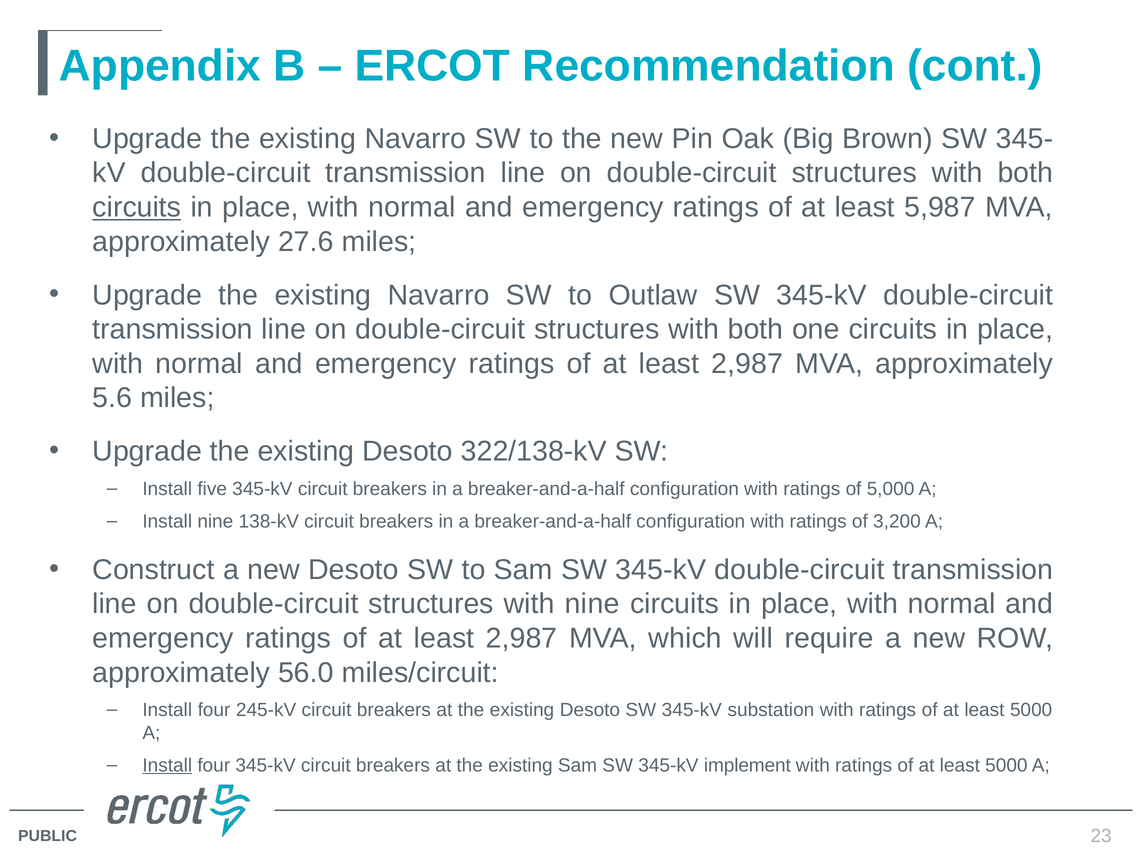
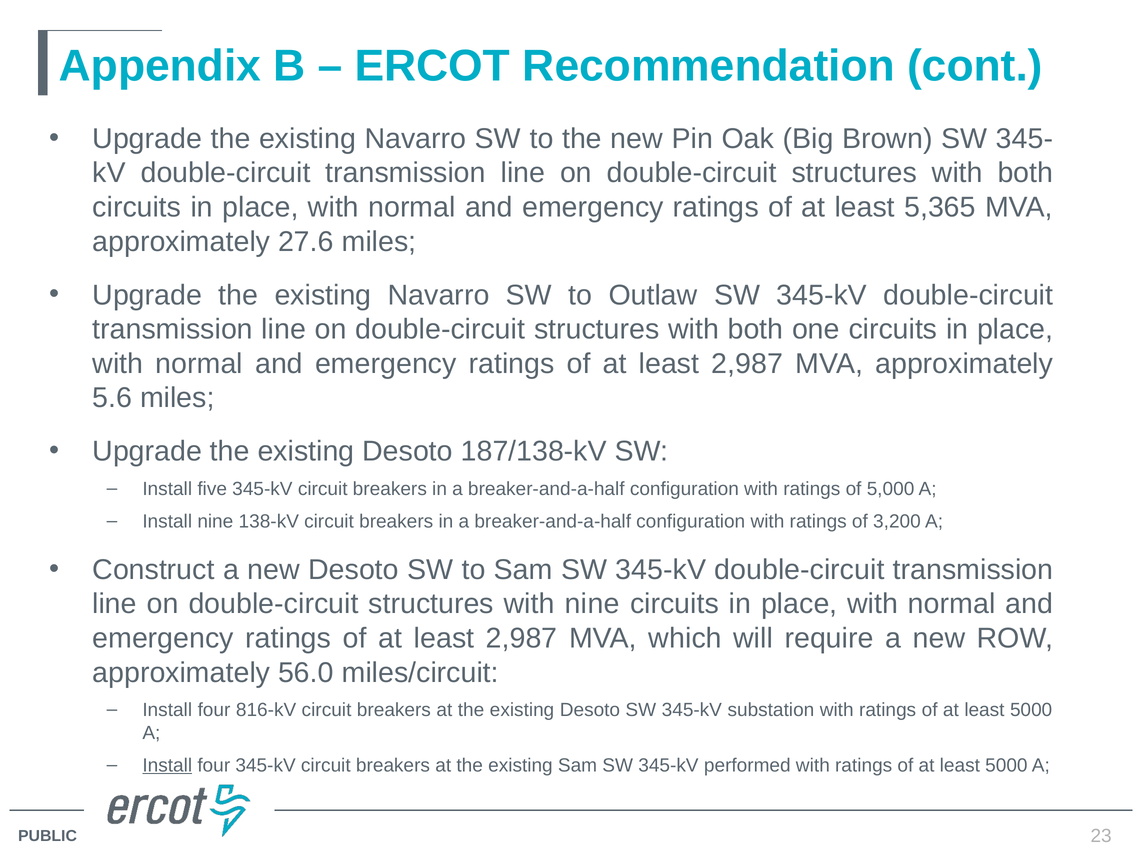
circuits at (137, 207) underline: present -> none
5,987: 5,987 -> 5,365
322/138-kV: 322/138-kV -> 187/138-kV
245-kV: 245-kV -> 816-kV
implement: implement -> performed
